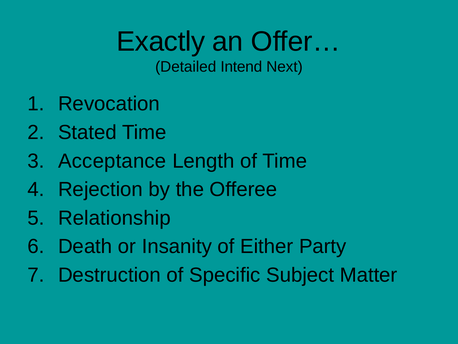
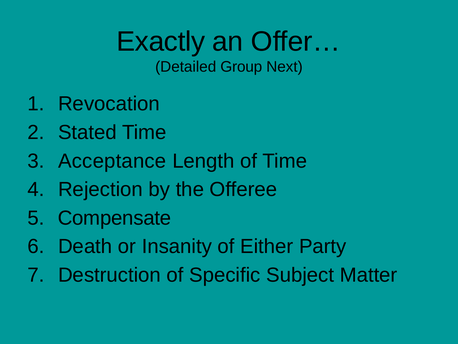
Intend: Intend -> Group
Relationship: Relationship -> Compensate
